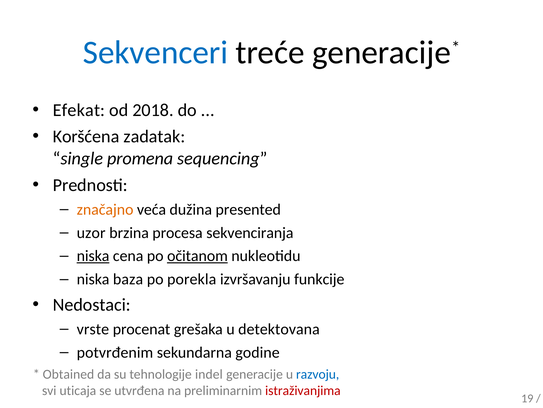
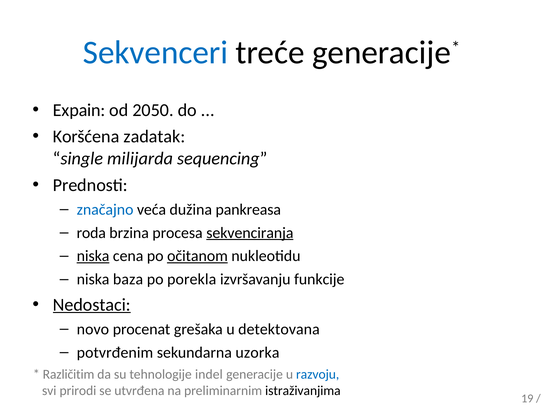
Efekat: Efekat -> Expain
2018: 2018 -> 2050
promena: promena -> milijarda
značajno colour: orange -> blue
presented: presented -> pankreasa
uzor: uzor -> roda
sekvenciranja underline: none -> present
Nedostaci underline: none -> present
vrste: vrste -> novo
godine: godine -> uzorka
Obtained: Obtained -> Različitim
uticaja: uticaja -> prirodi
istraživanjima colour: red -> black
